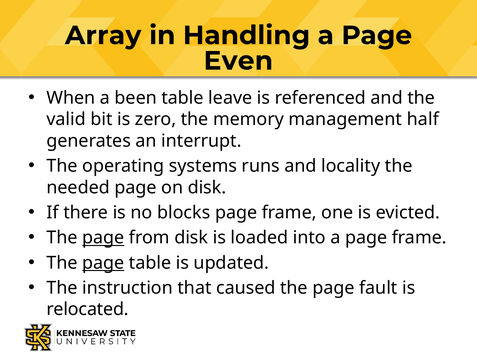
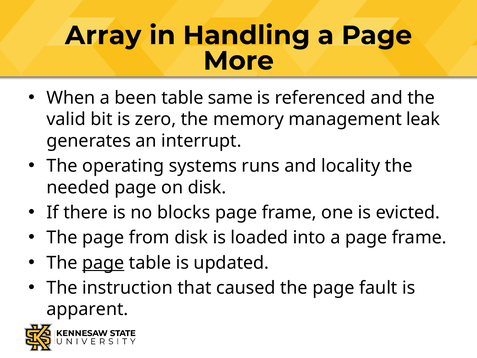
Even: Even -> More
leave: leave -> same
half: half -> leak
page at (103, 238) underline: present -> none
relocated: relocated -> apparent
